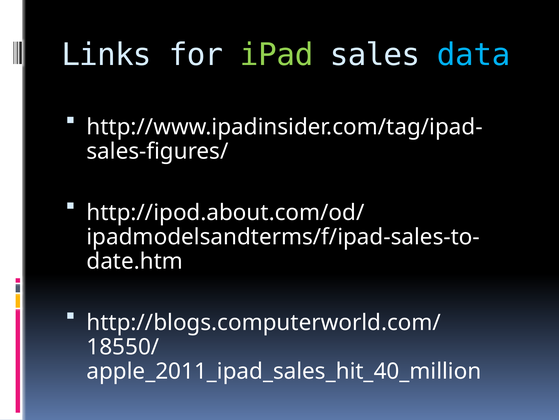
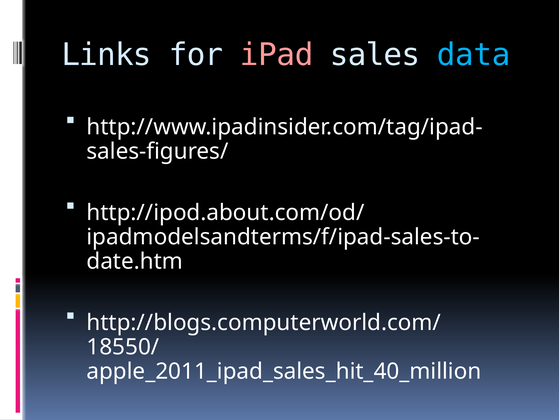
iPad colour: light green -> pink
